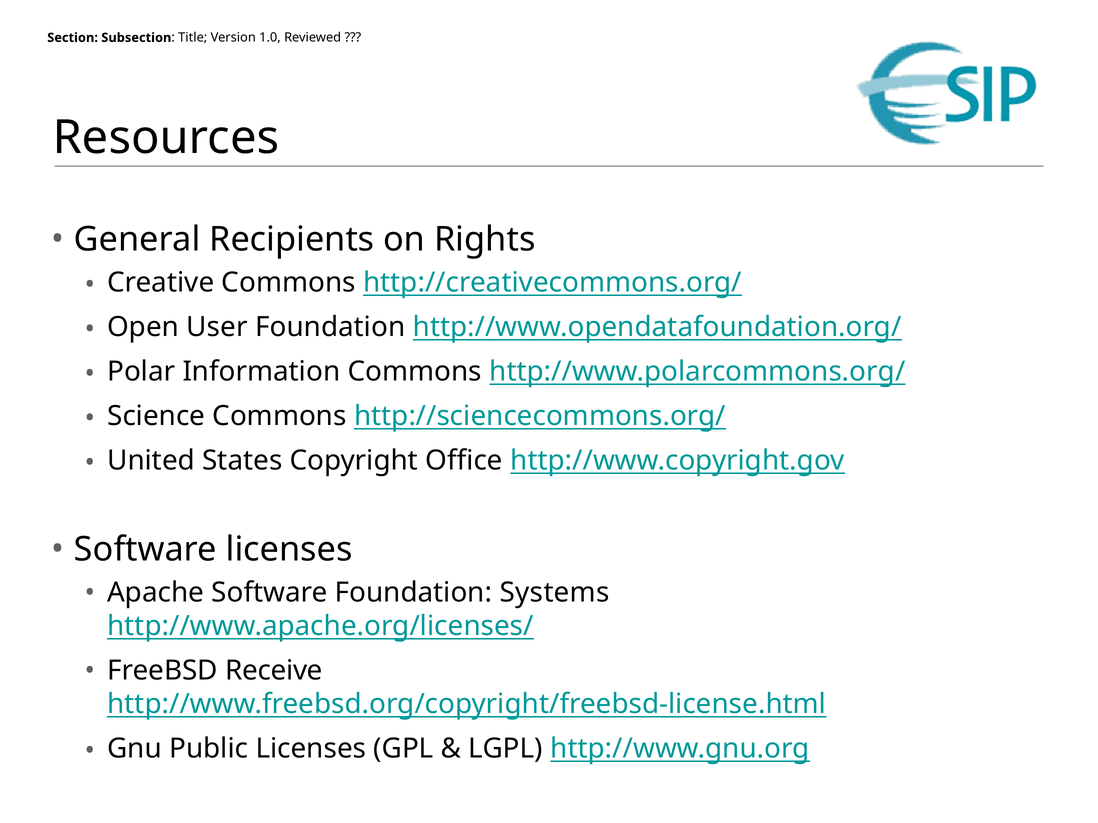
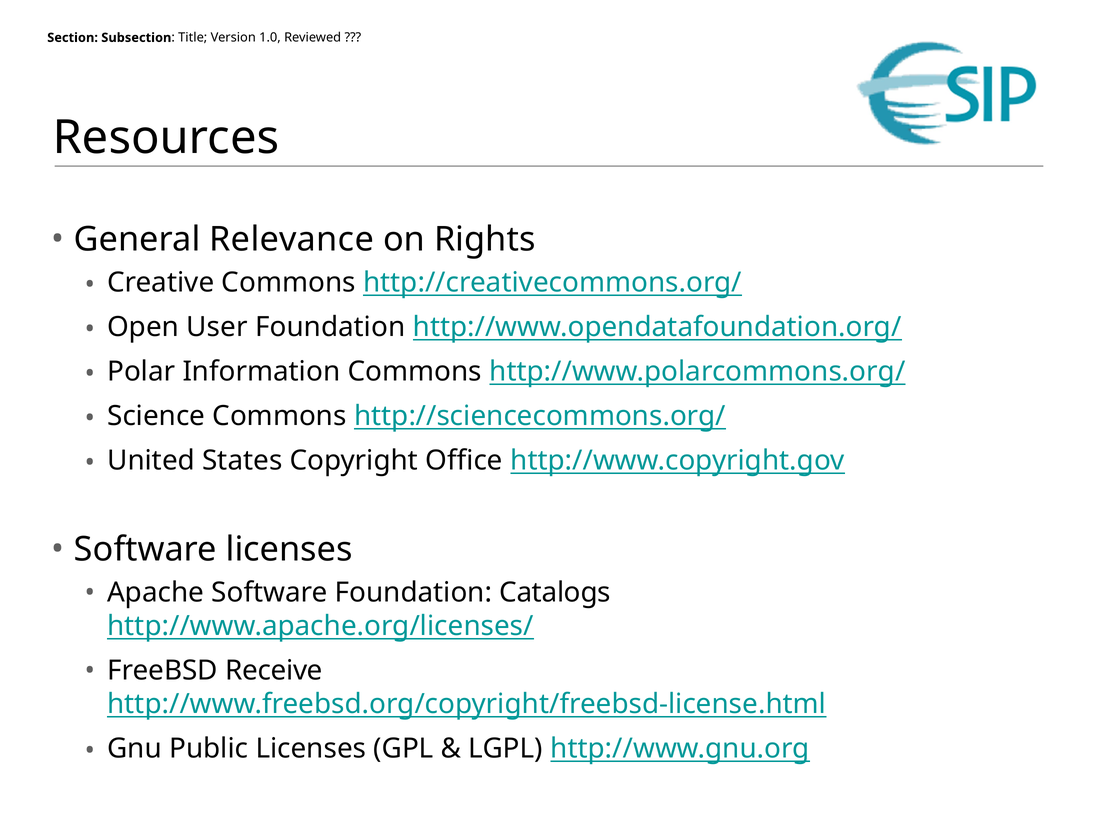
Recipients: Recipients -> Relevance
Systems: Systems -> Catalogs
